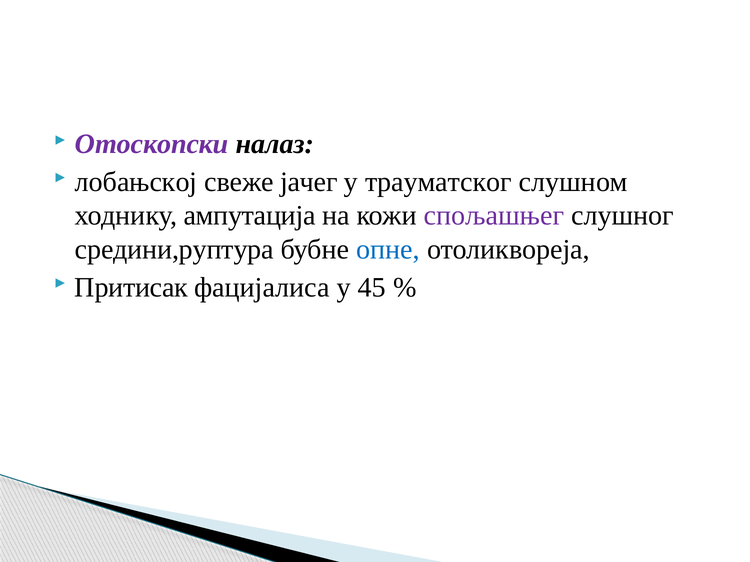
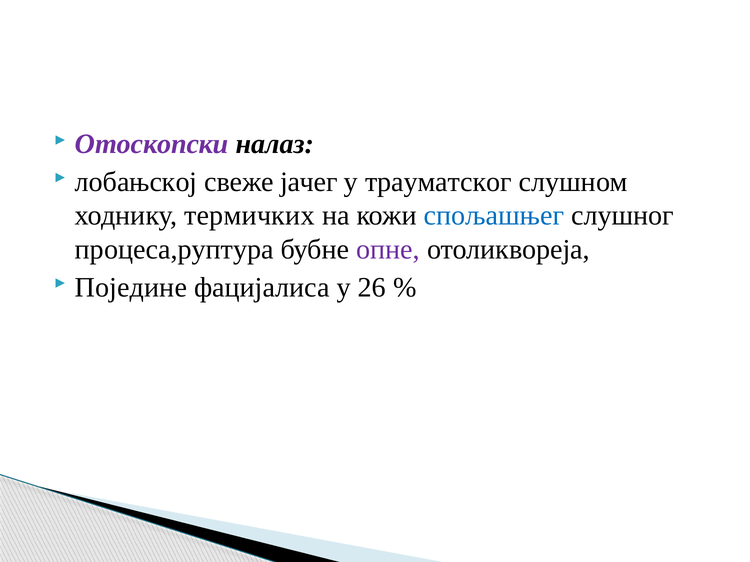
ампутација: ампутација -> термичких
спољашњег colour: purple -> blue
средини,руптура: средини,руптура -> процеса,руптура
опне colour: blue -> purple
Притисак: Притисак -> Поједине
45: 45 -> 26
